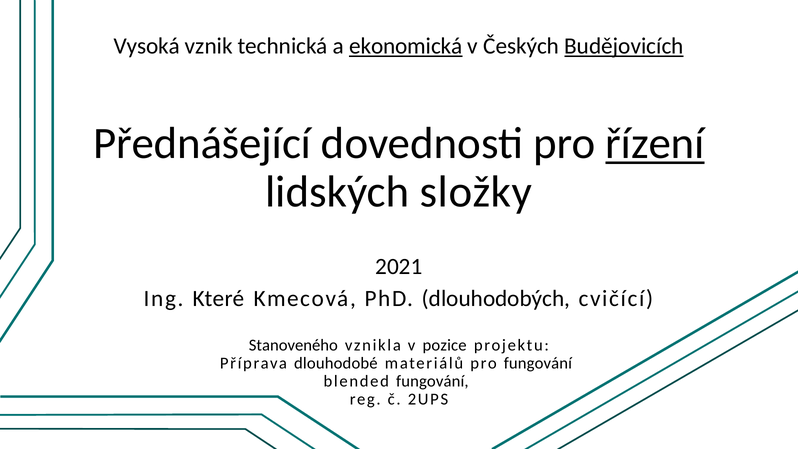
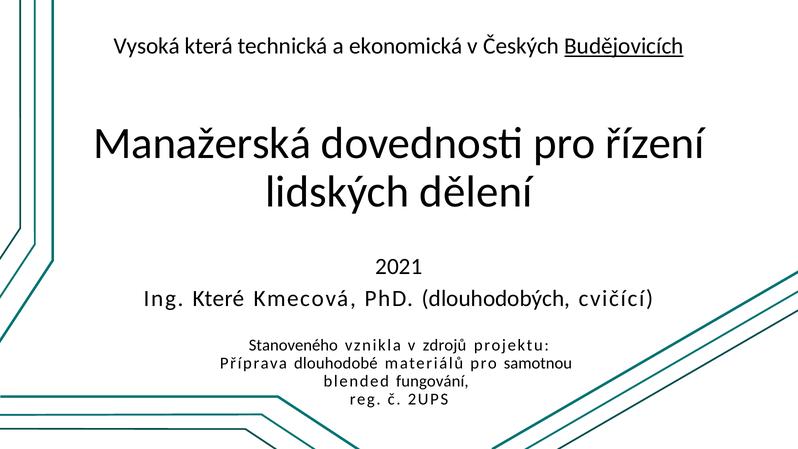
vznik: vznik -> která
ekonomická underline: present -> none
Přednášející: Přednášející -> Manažerská
řízení underline: present -> none
složky: složky -> dělení
pozice: pozice -> zdrojů
pro fungování: fungování -> samotnou
